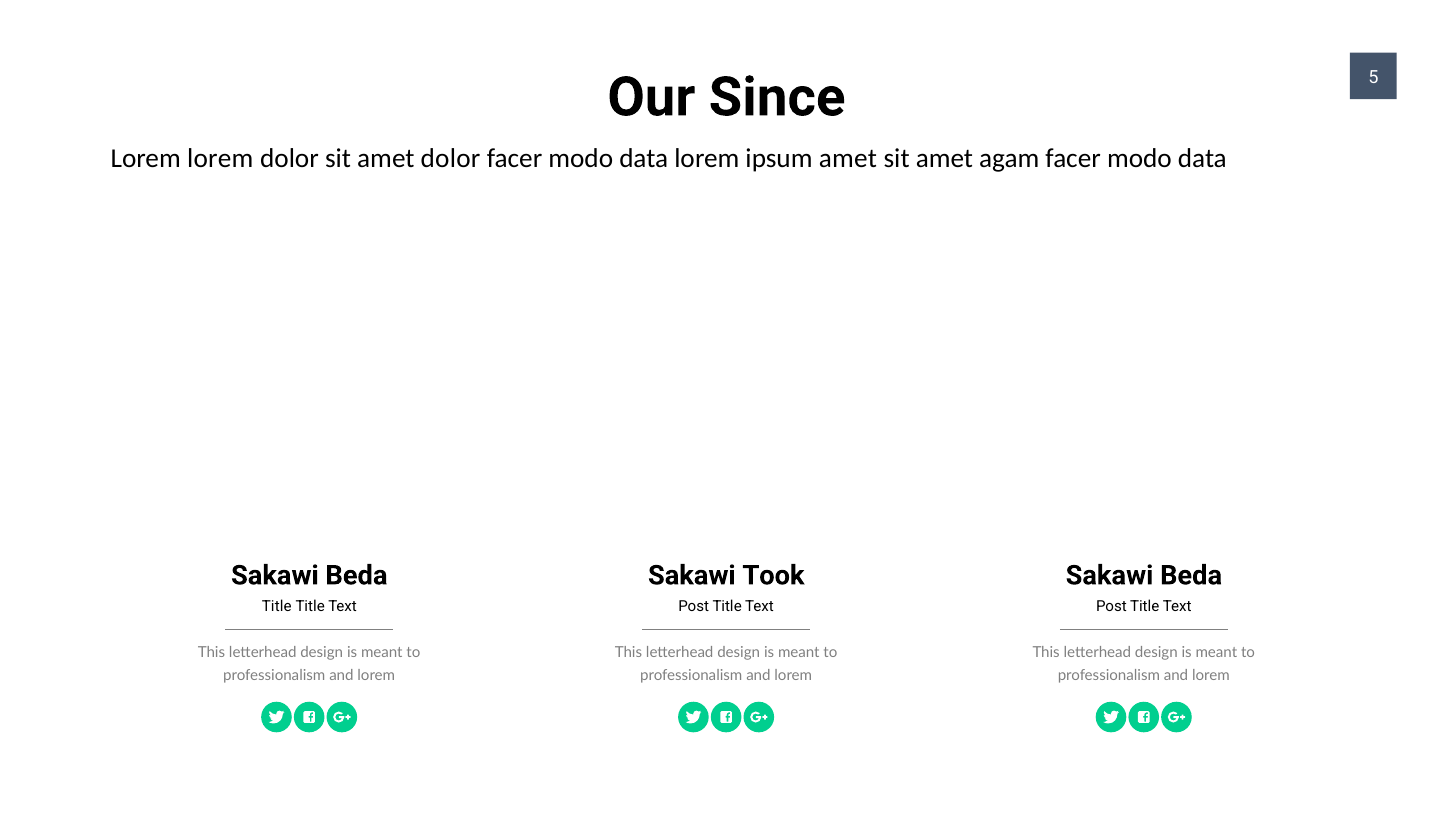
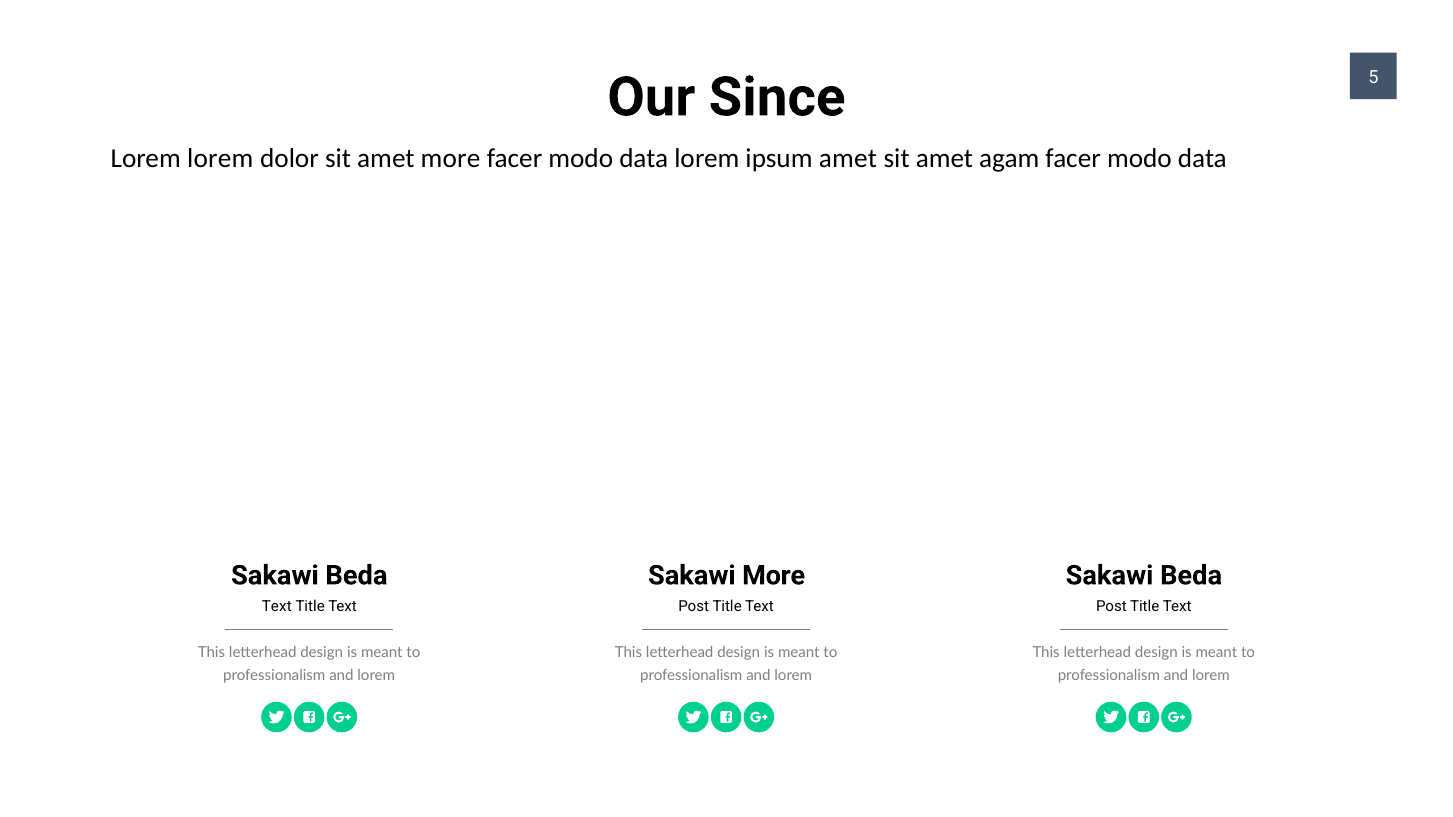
amet dolor: dolor -> more
Sakawi Took: Took -> More
Title at (277, 606): Title -> Text
